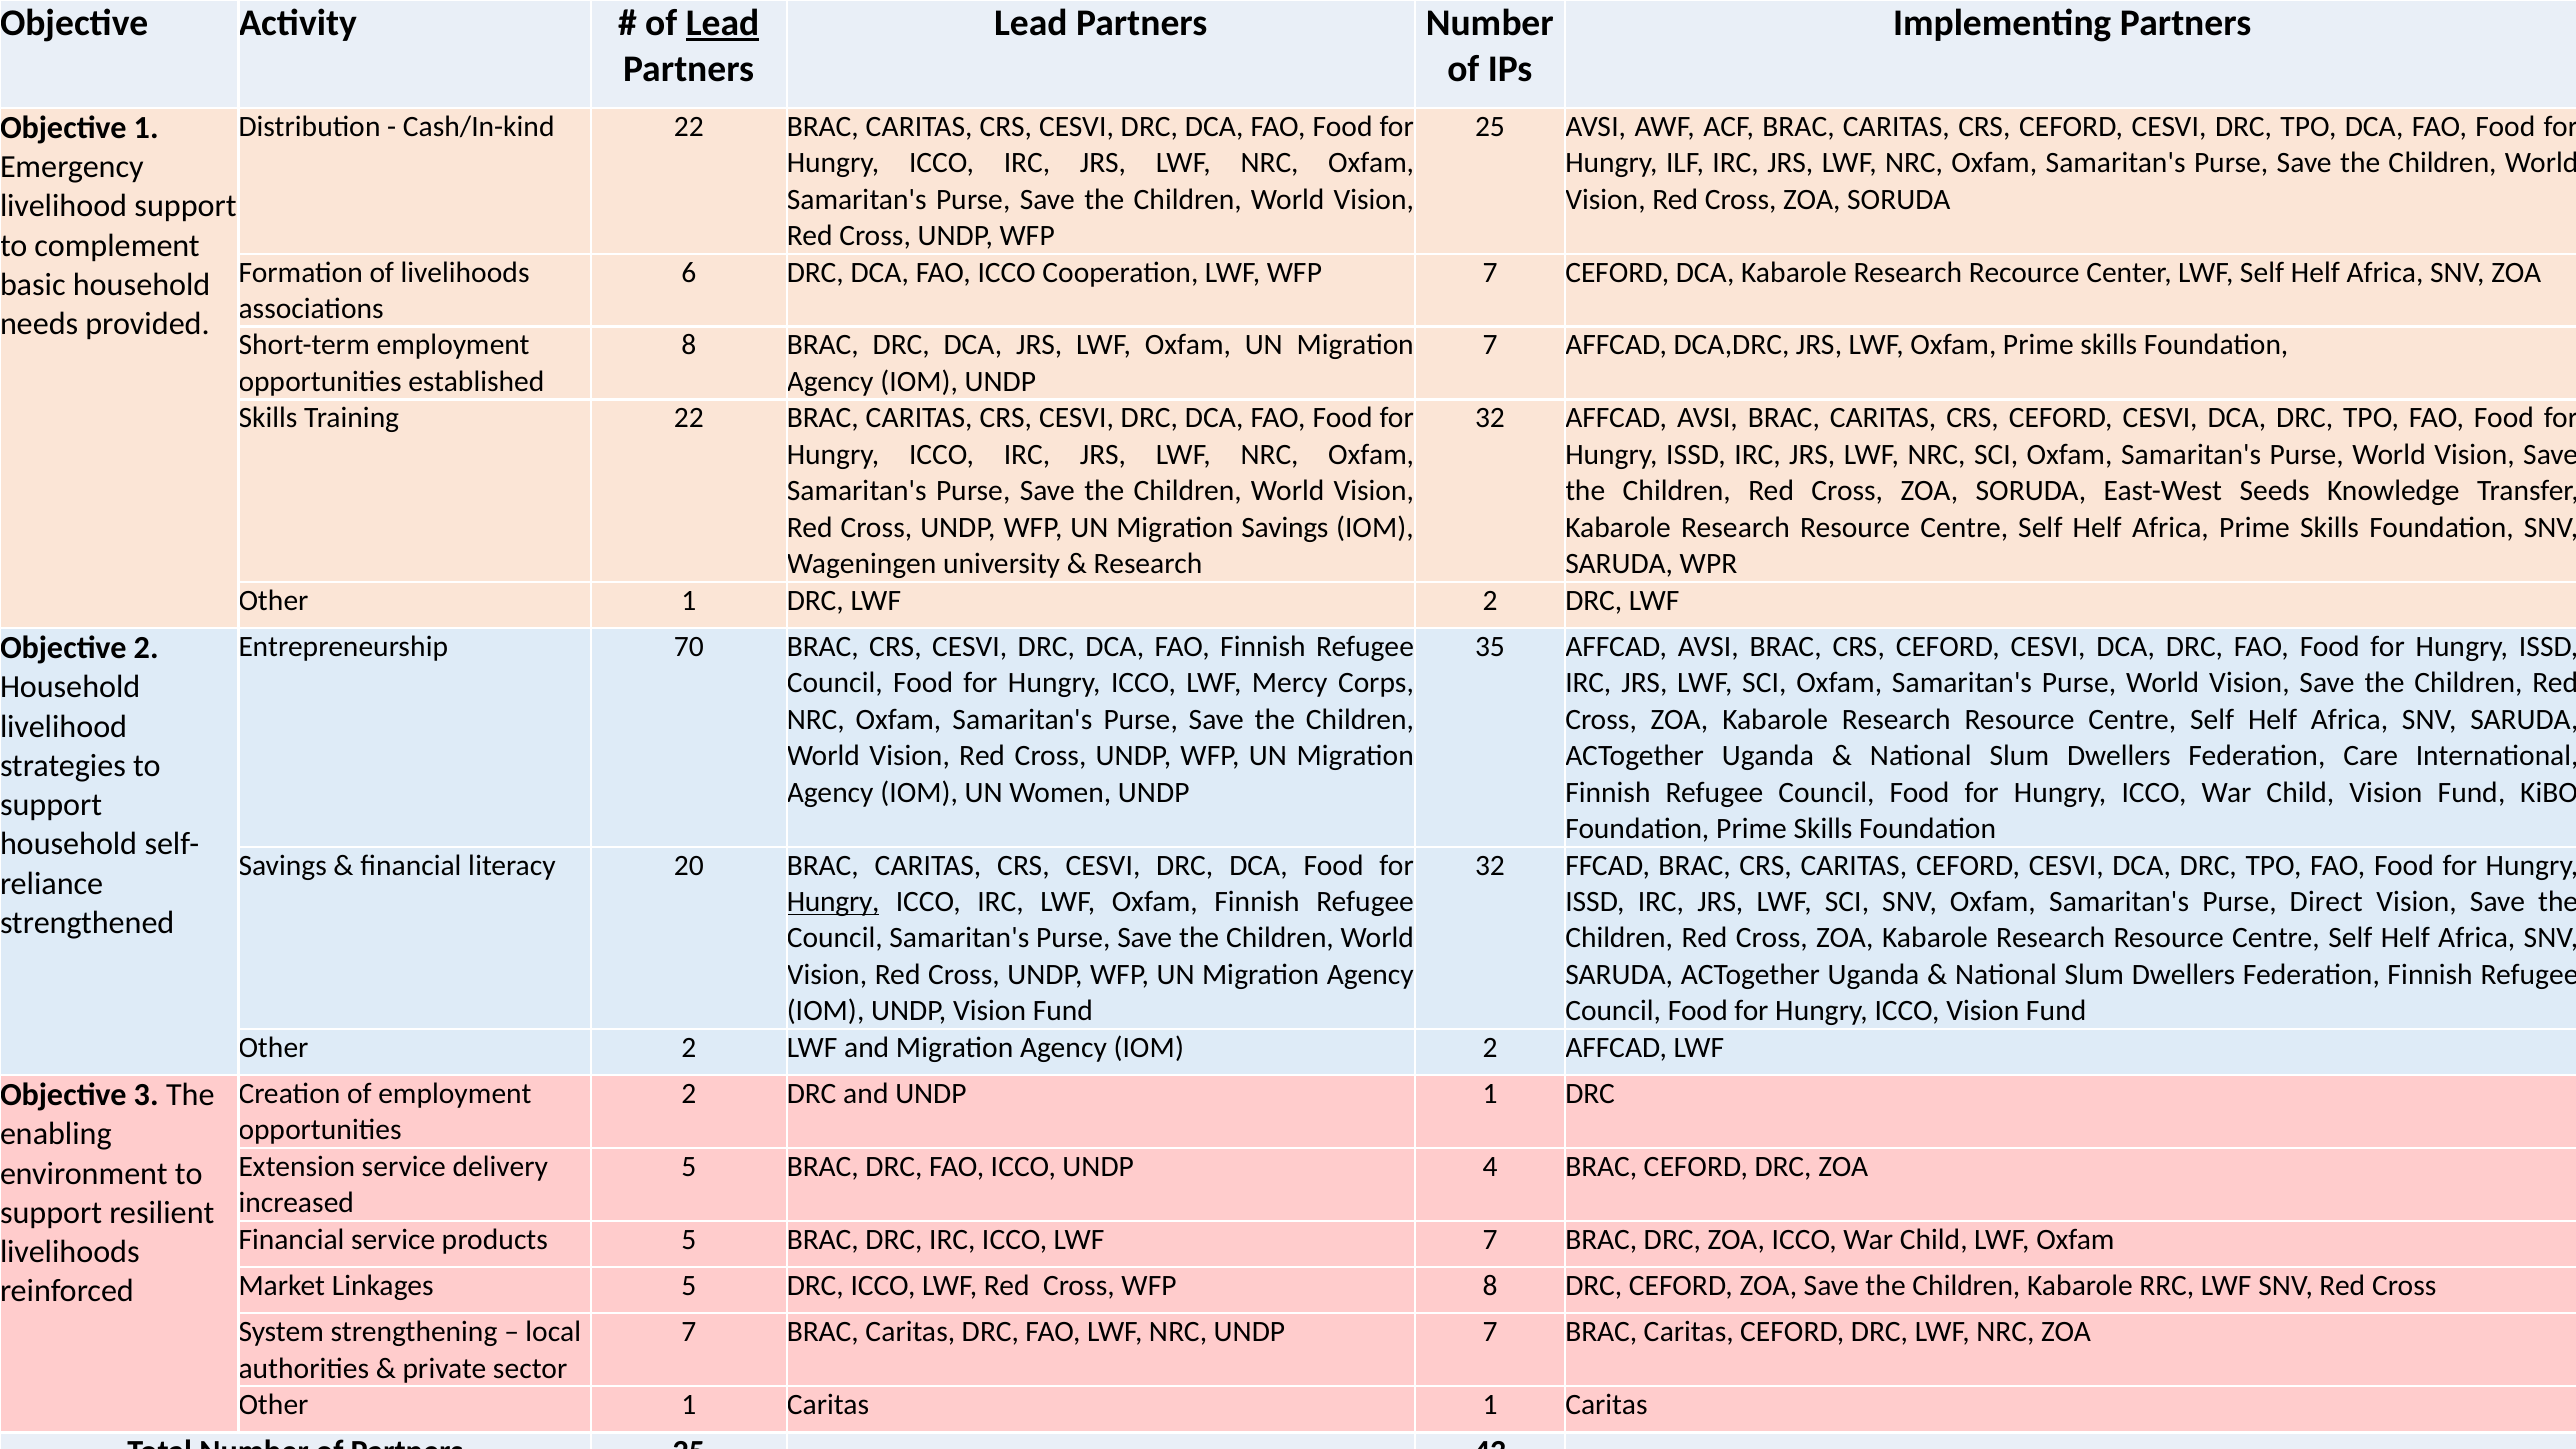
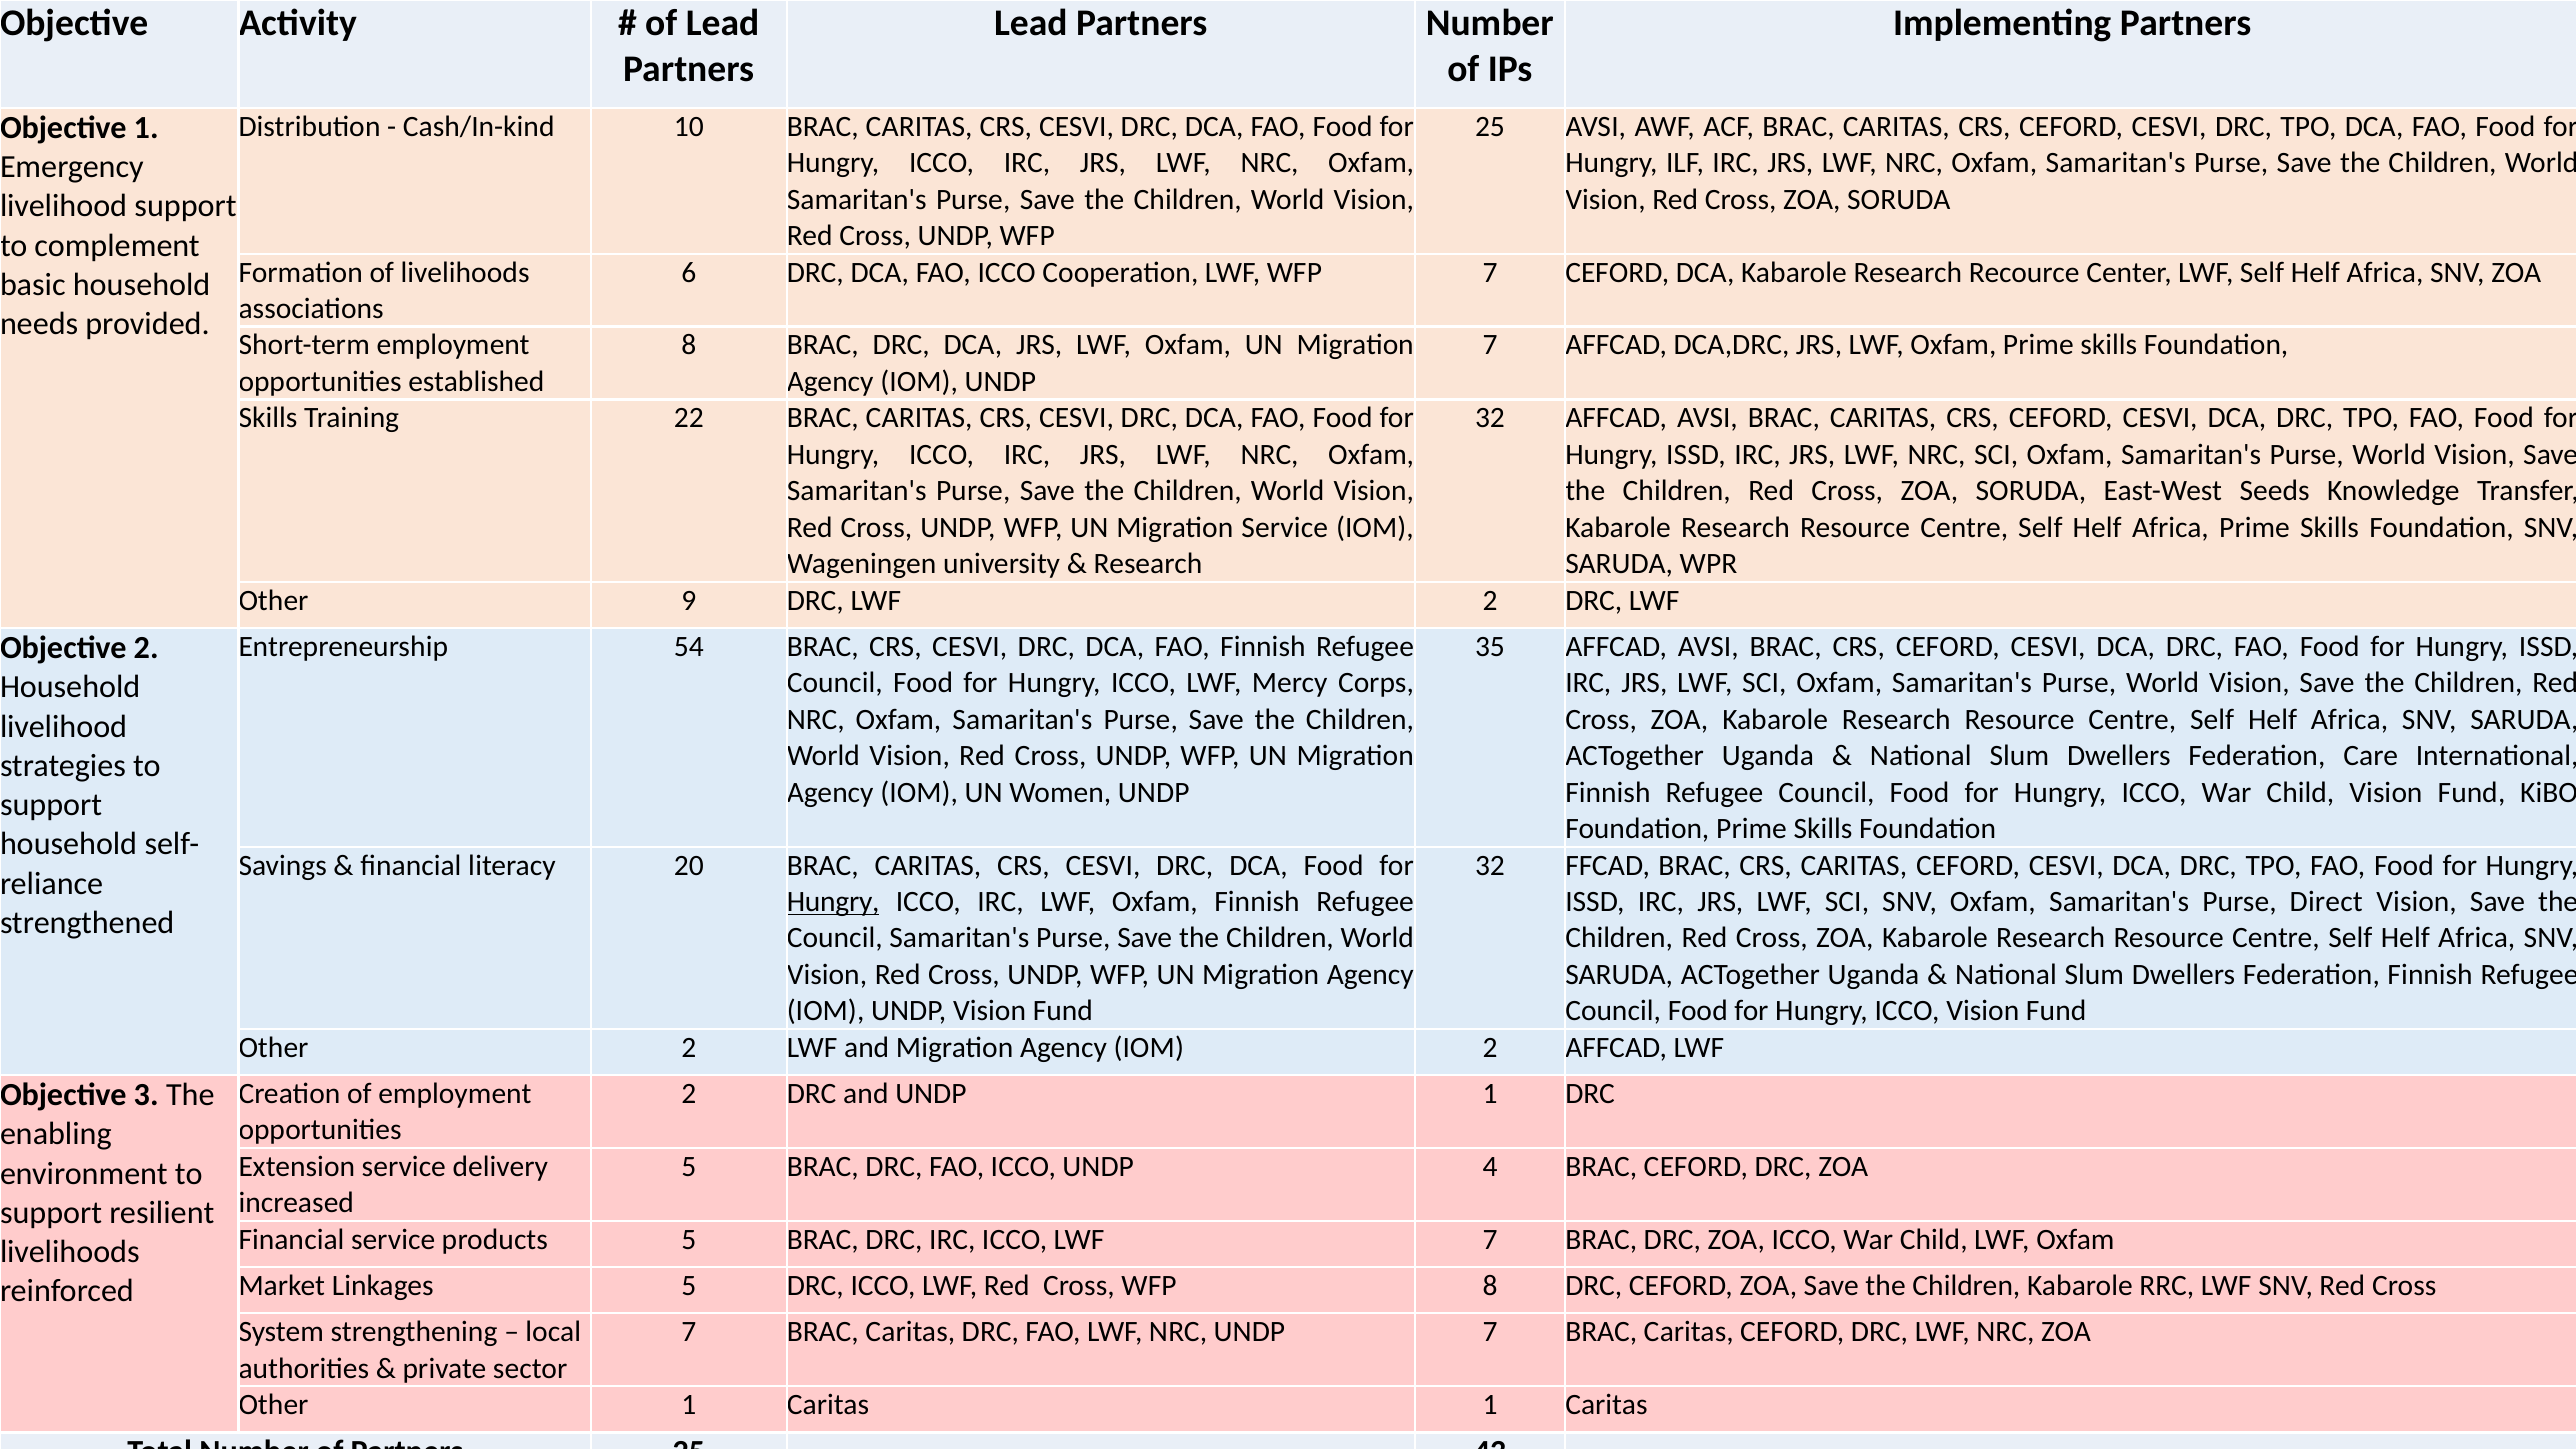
Lead at (723, 23) underline: present -> none
Cash/In-kind 22: 22 -> 10
Migration Savings: Savings -> Service
1 at (689, 600): 1 -> 9
70: 70 -> 54
